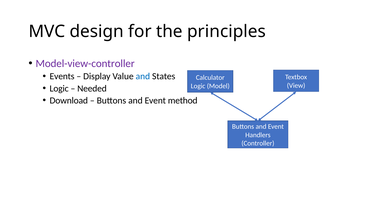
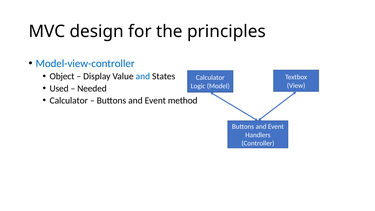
Model-view-controller colour: purple -> blue
Events: Events -> Object
Logic at (59, 88): Logic -> Used
Download at (69, 100): Download -> Calculator
